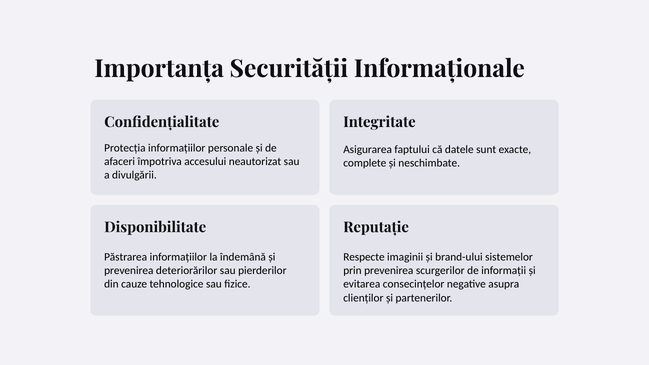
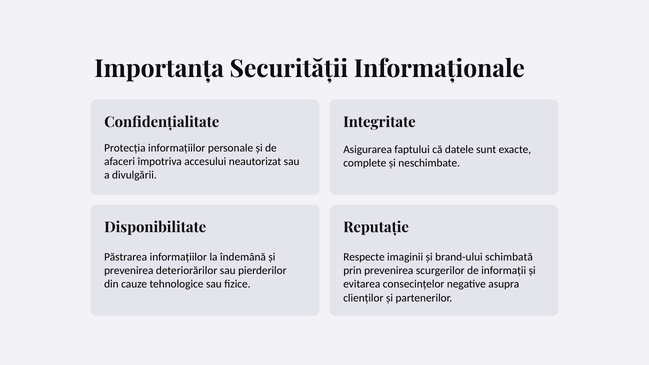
sistemelor: sistemelor -> schimbată
